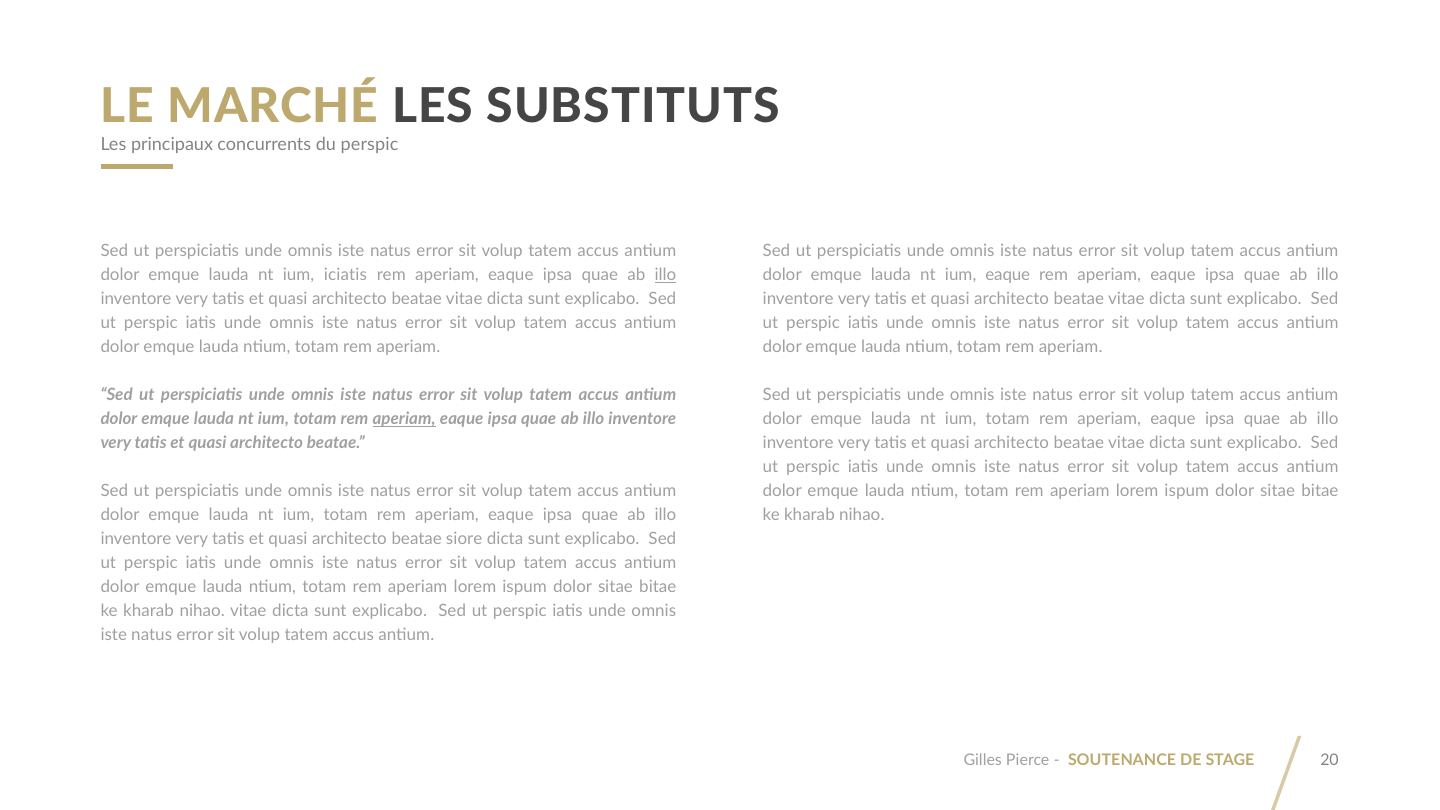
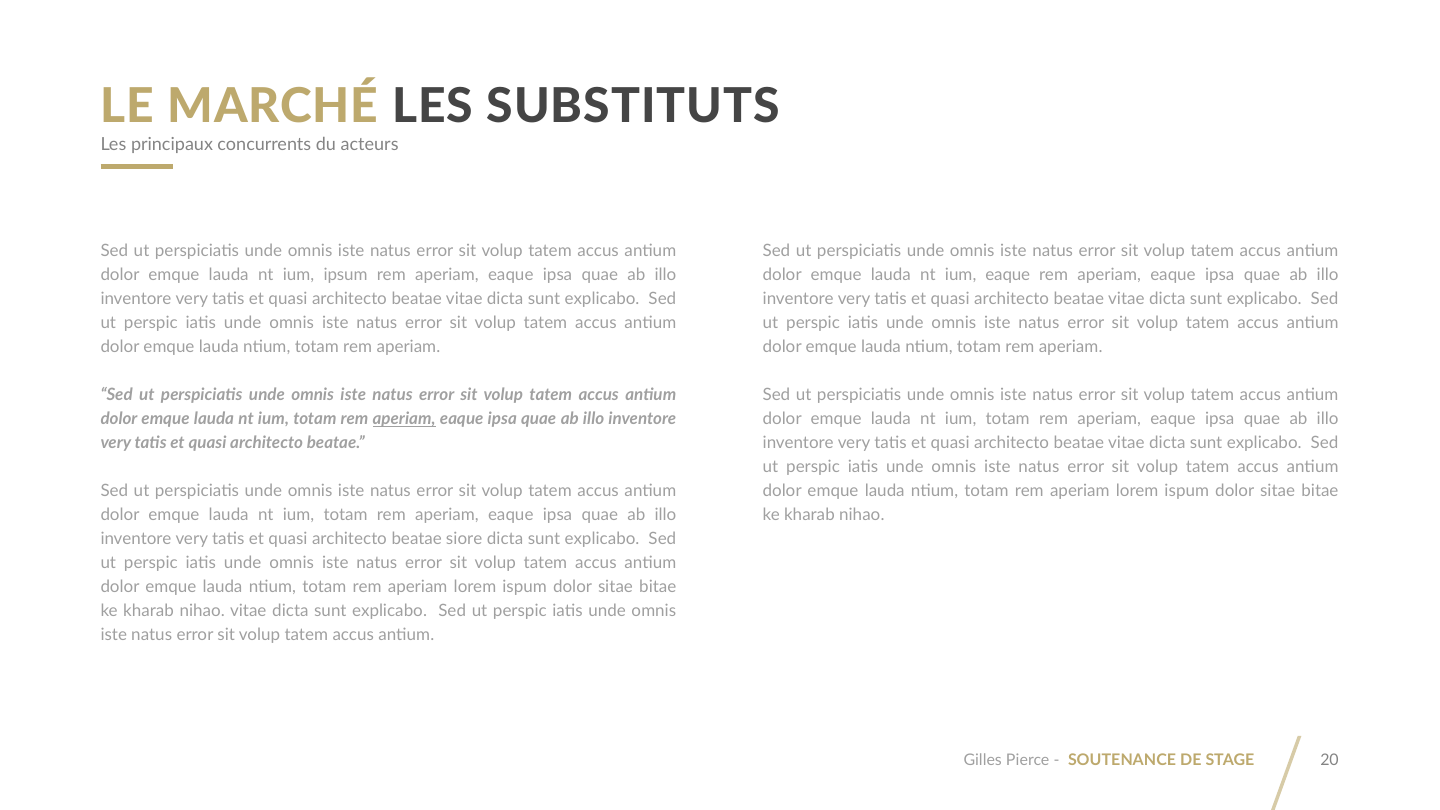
du perspic: perspic -> acteurs
iciatis: iciatis -> ipsum
illo at (665, 275) underline: present -> none
